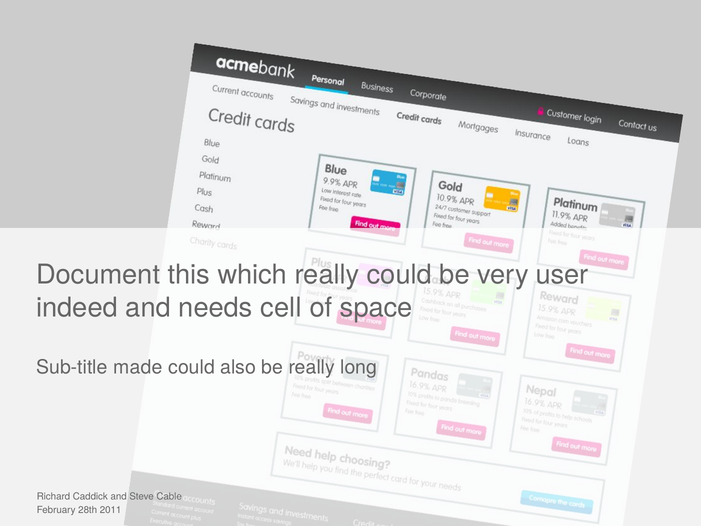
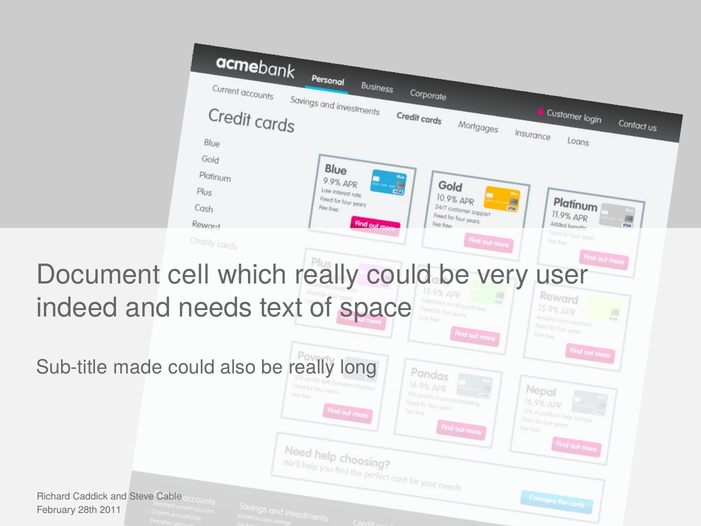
this: this -> cell
cell: cell -> text
